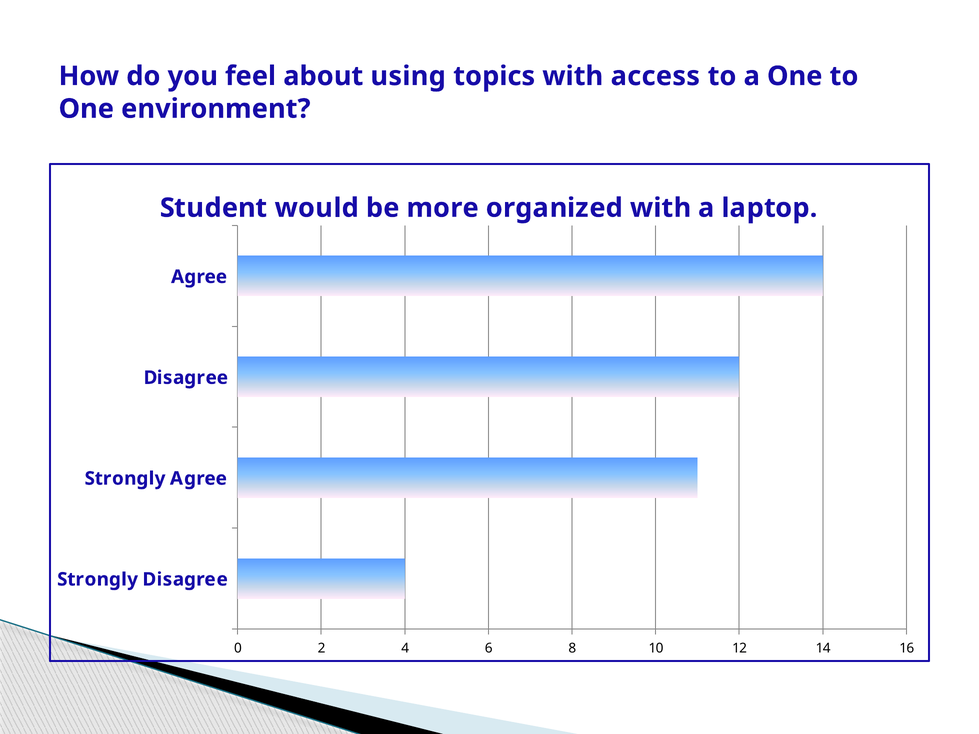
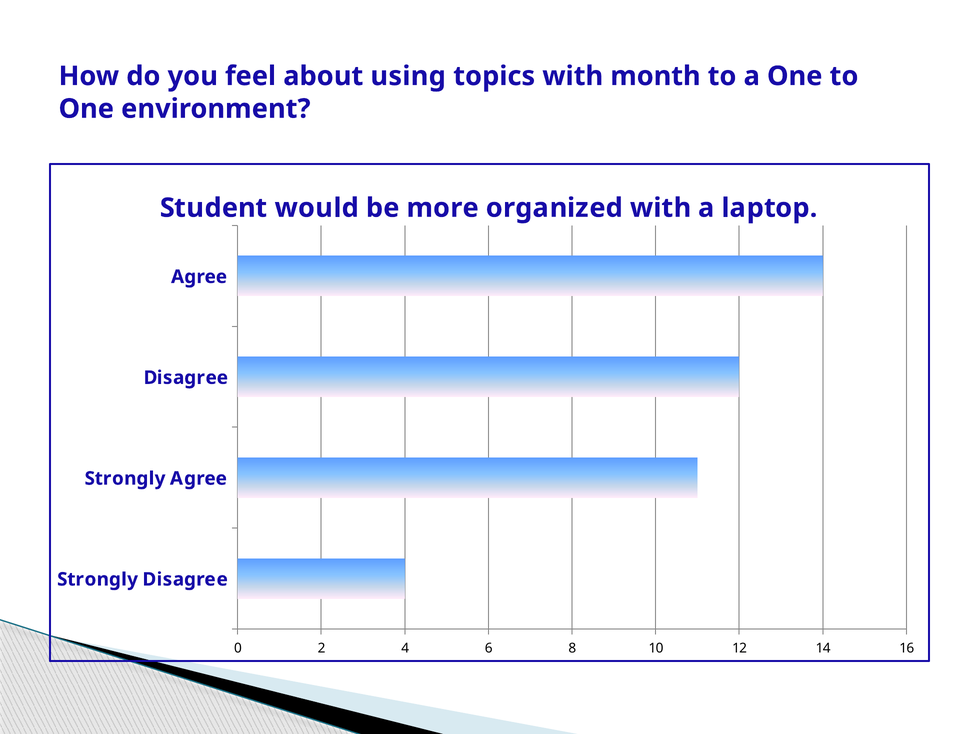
access: access -> month
